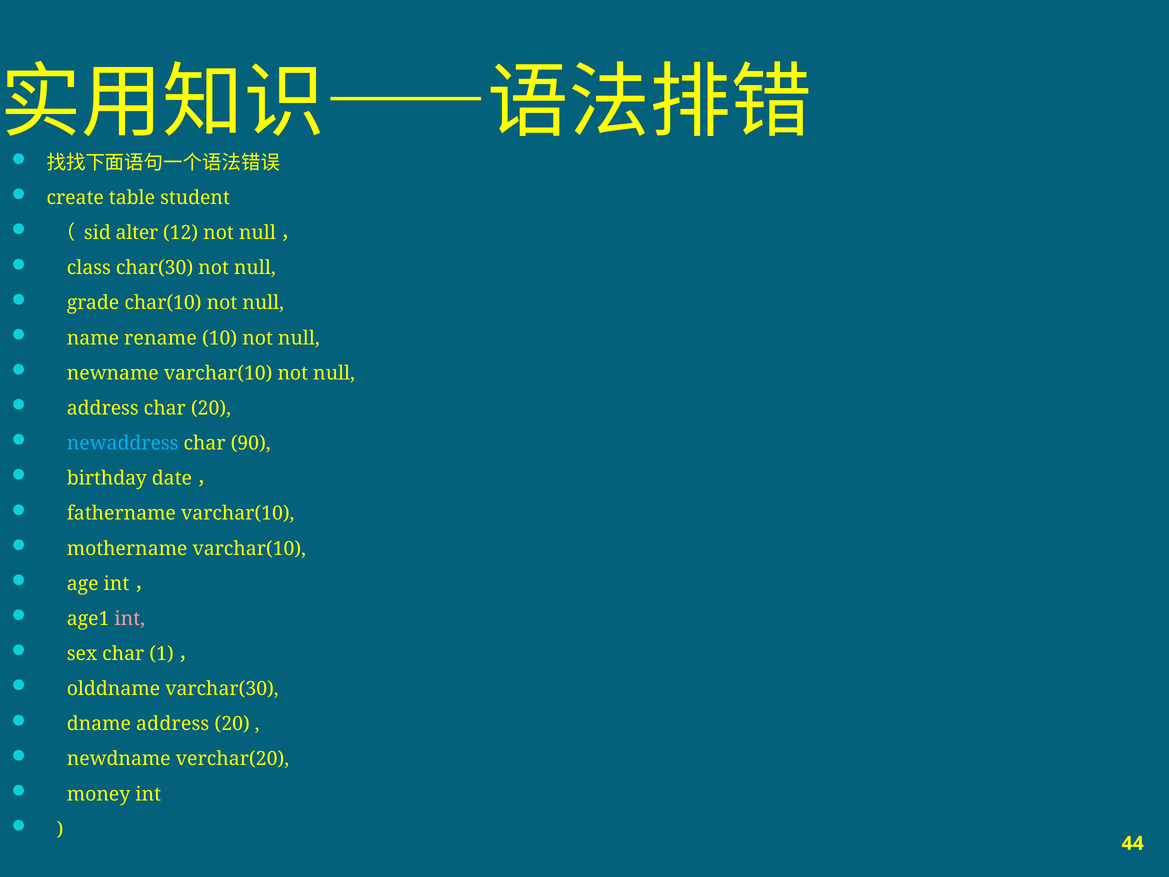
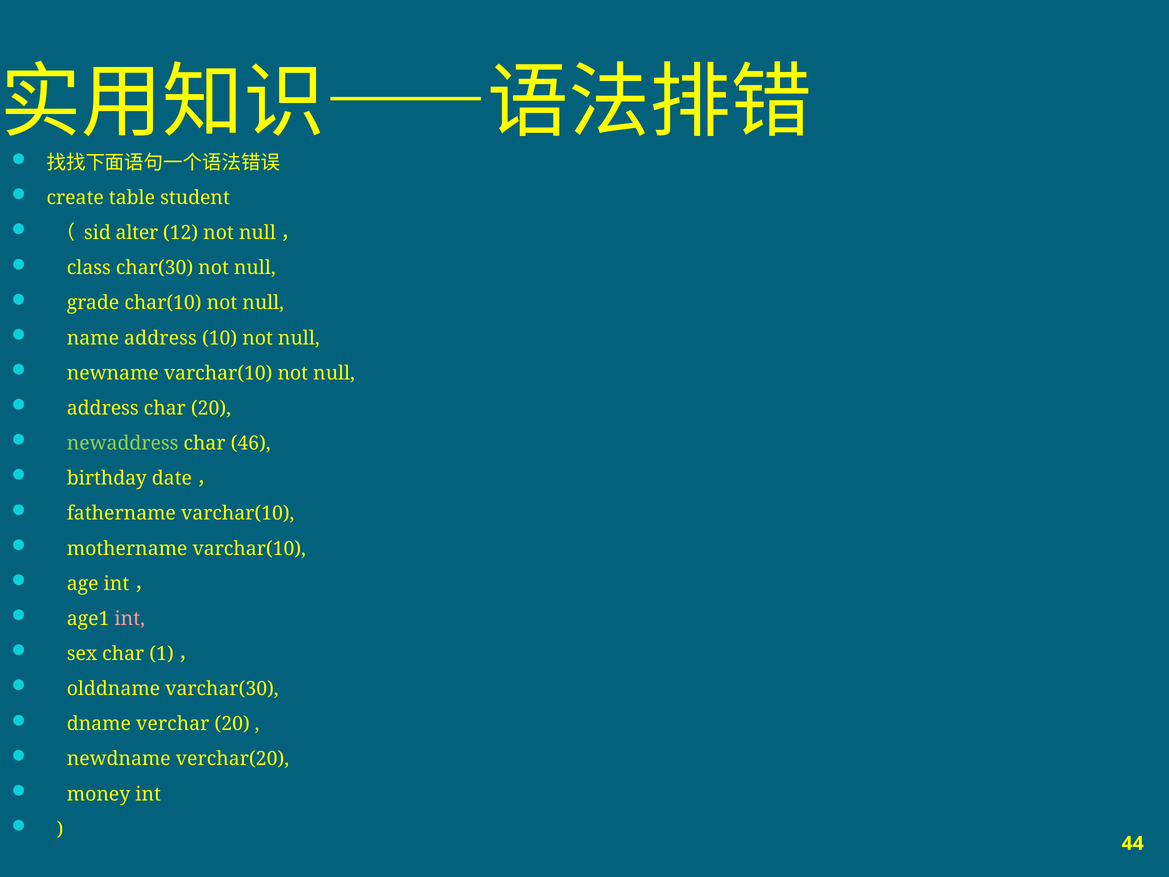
name rename: rename -> address
newaddress colour: light blue -> light green
90: 90 -> 46
dname address: address -> verchar
